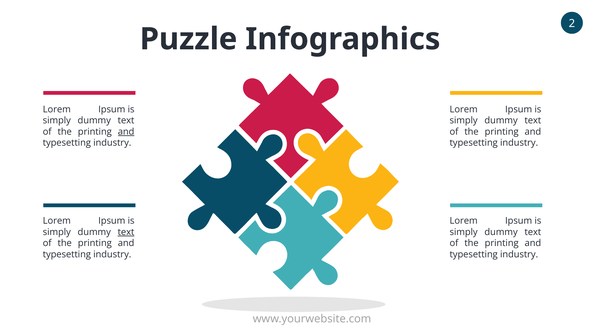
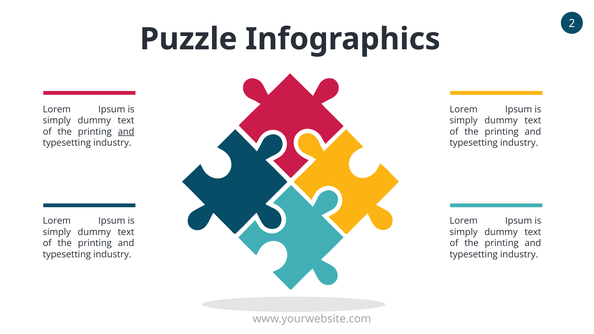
text at (126, 232) underline: present -> none
